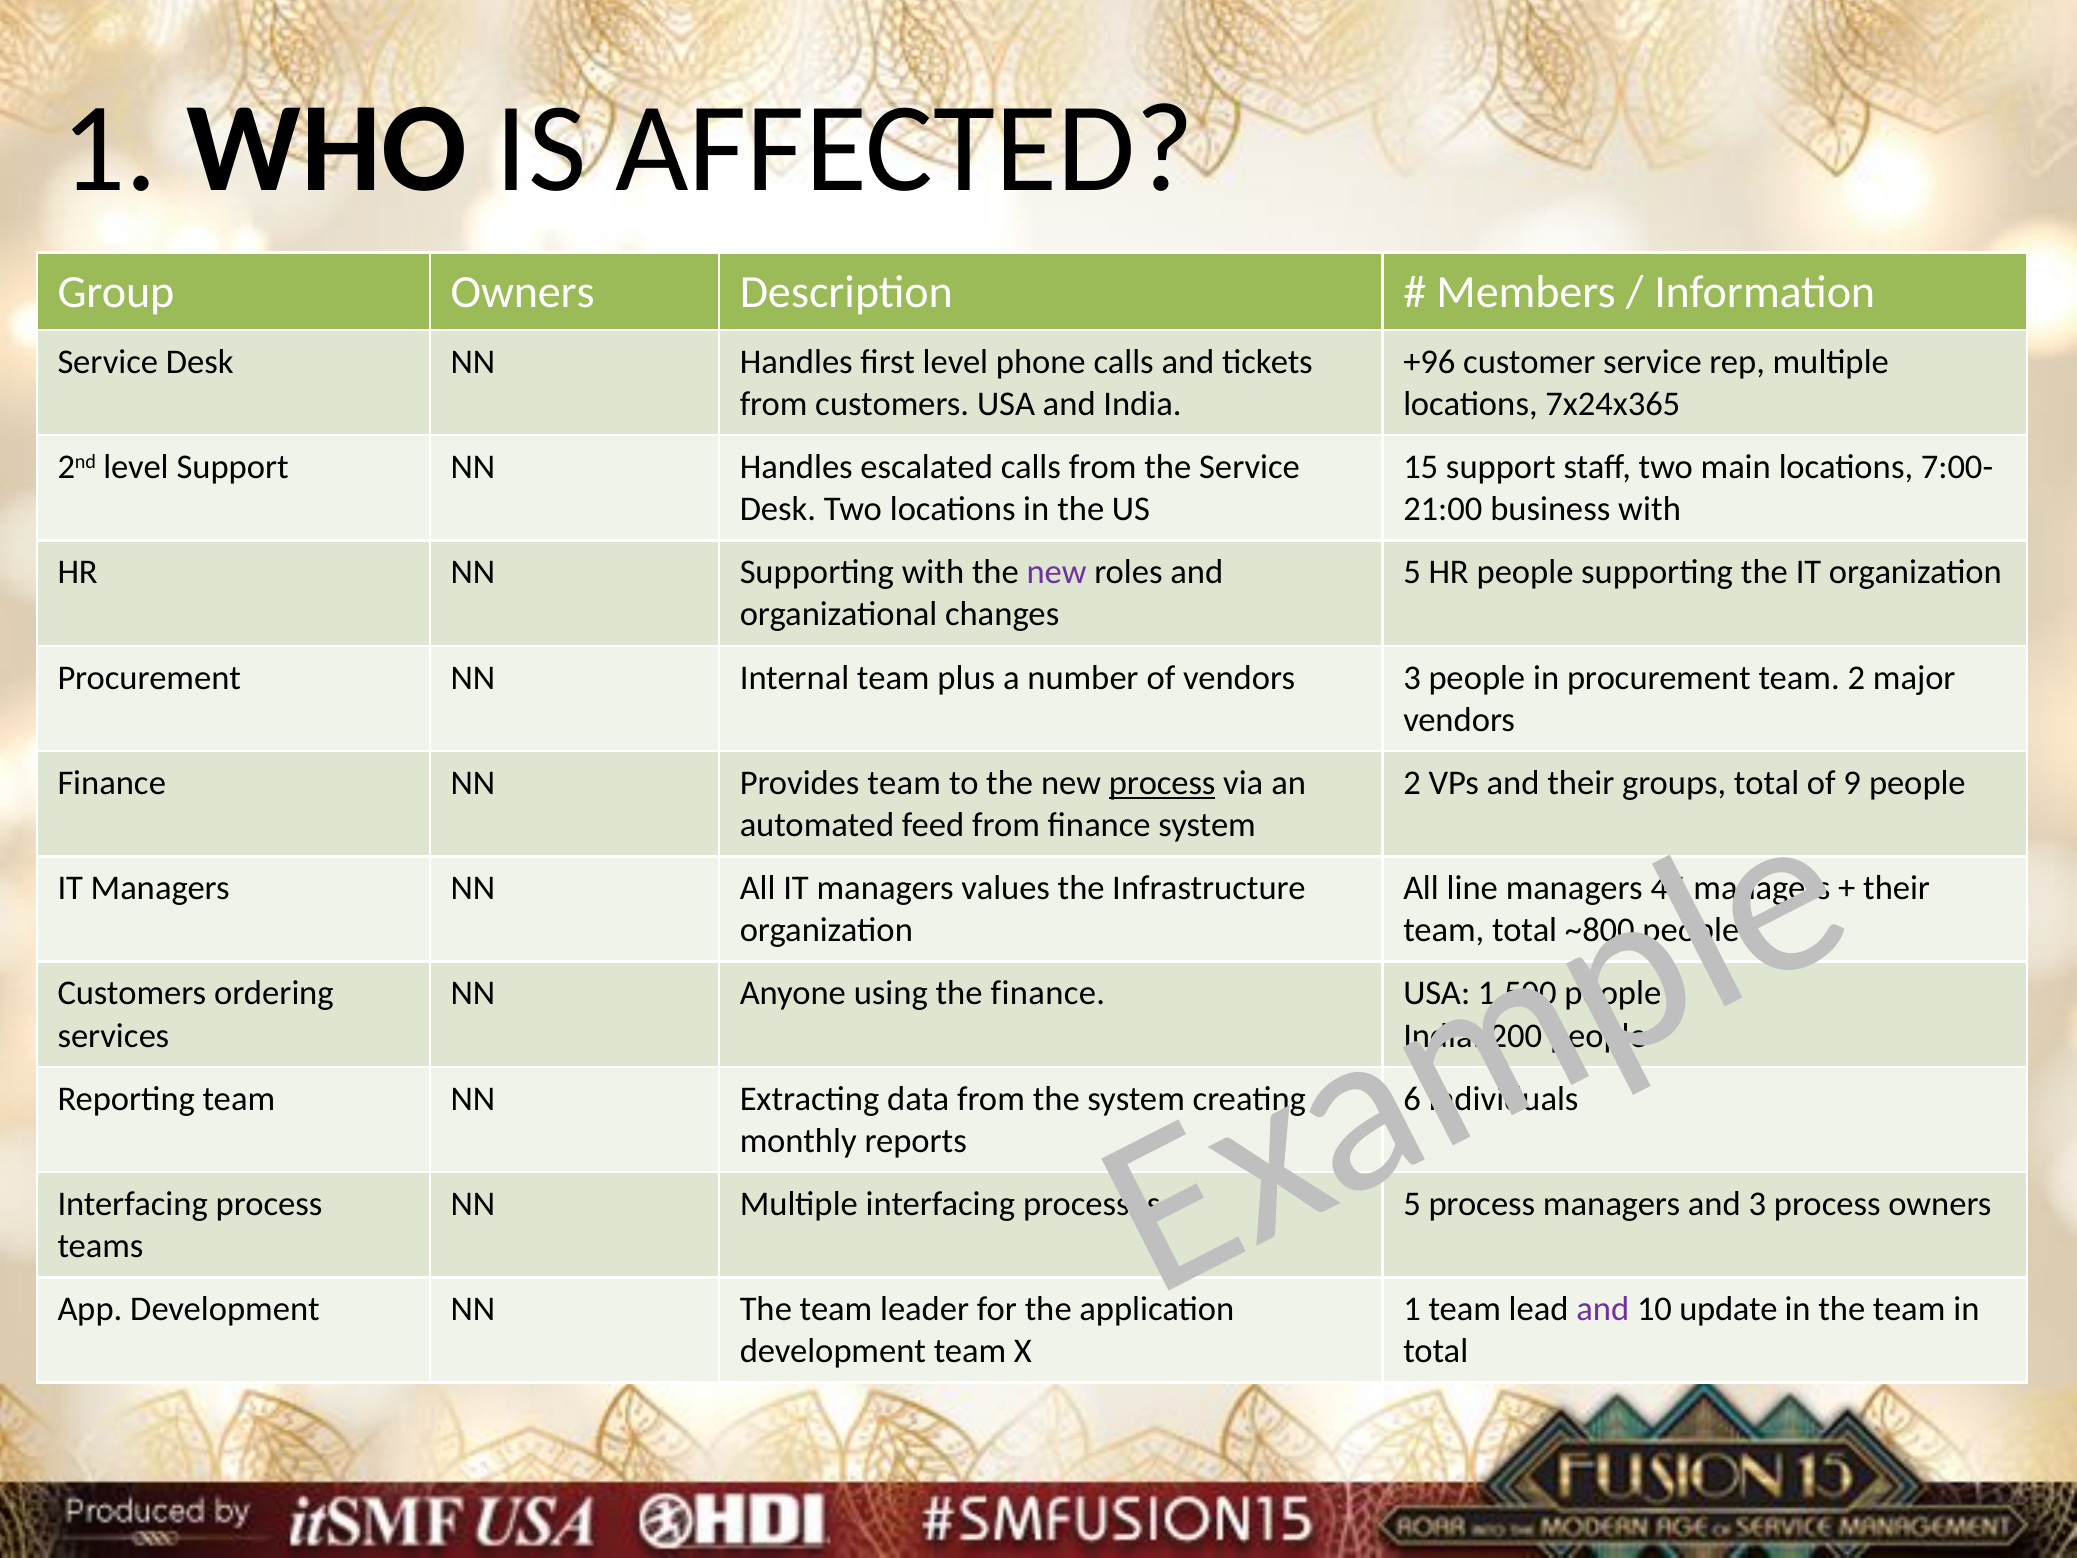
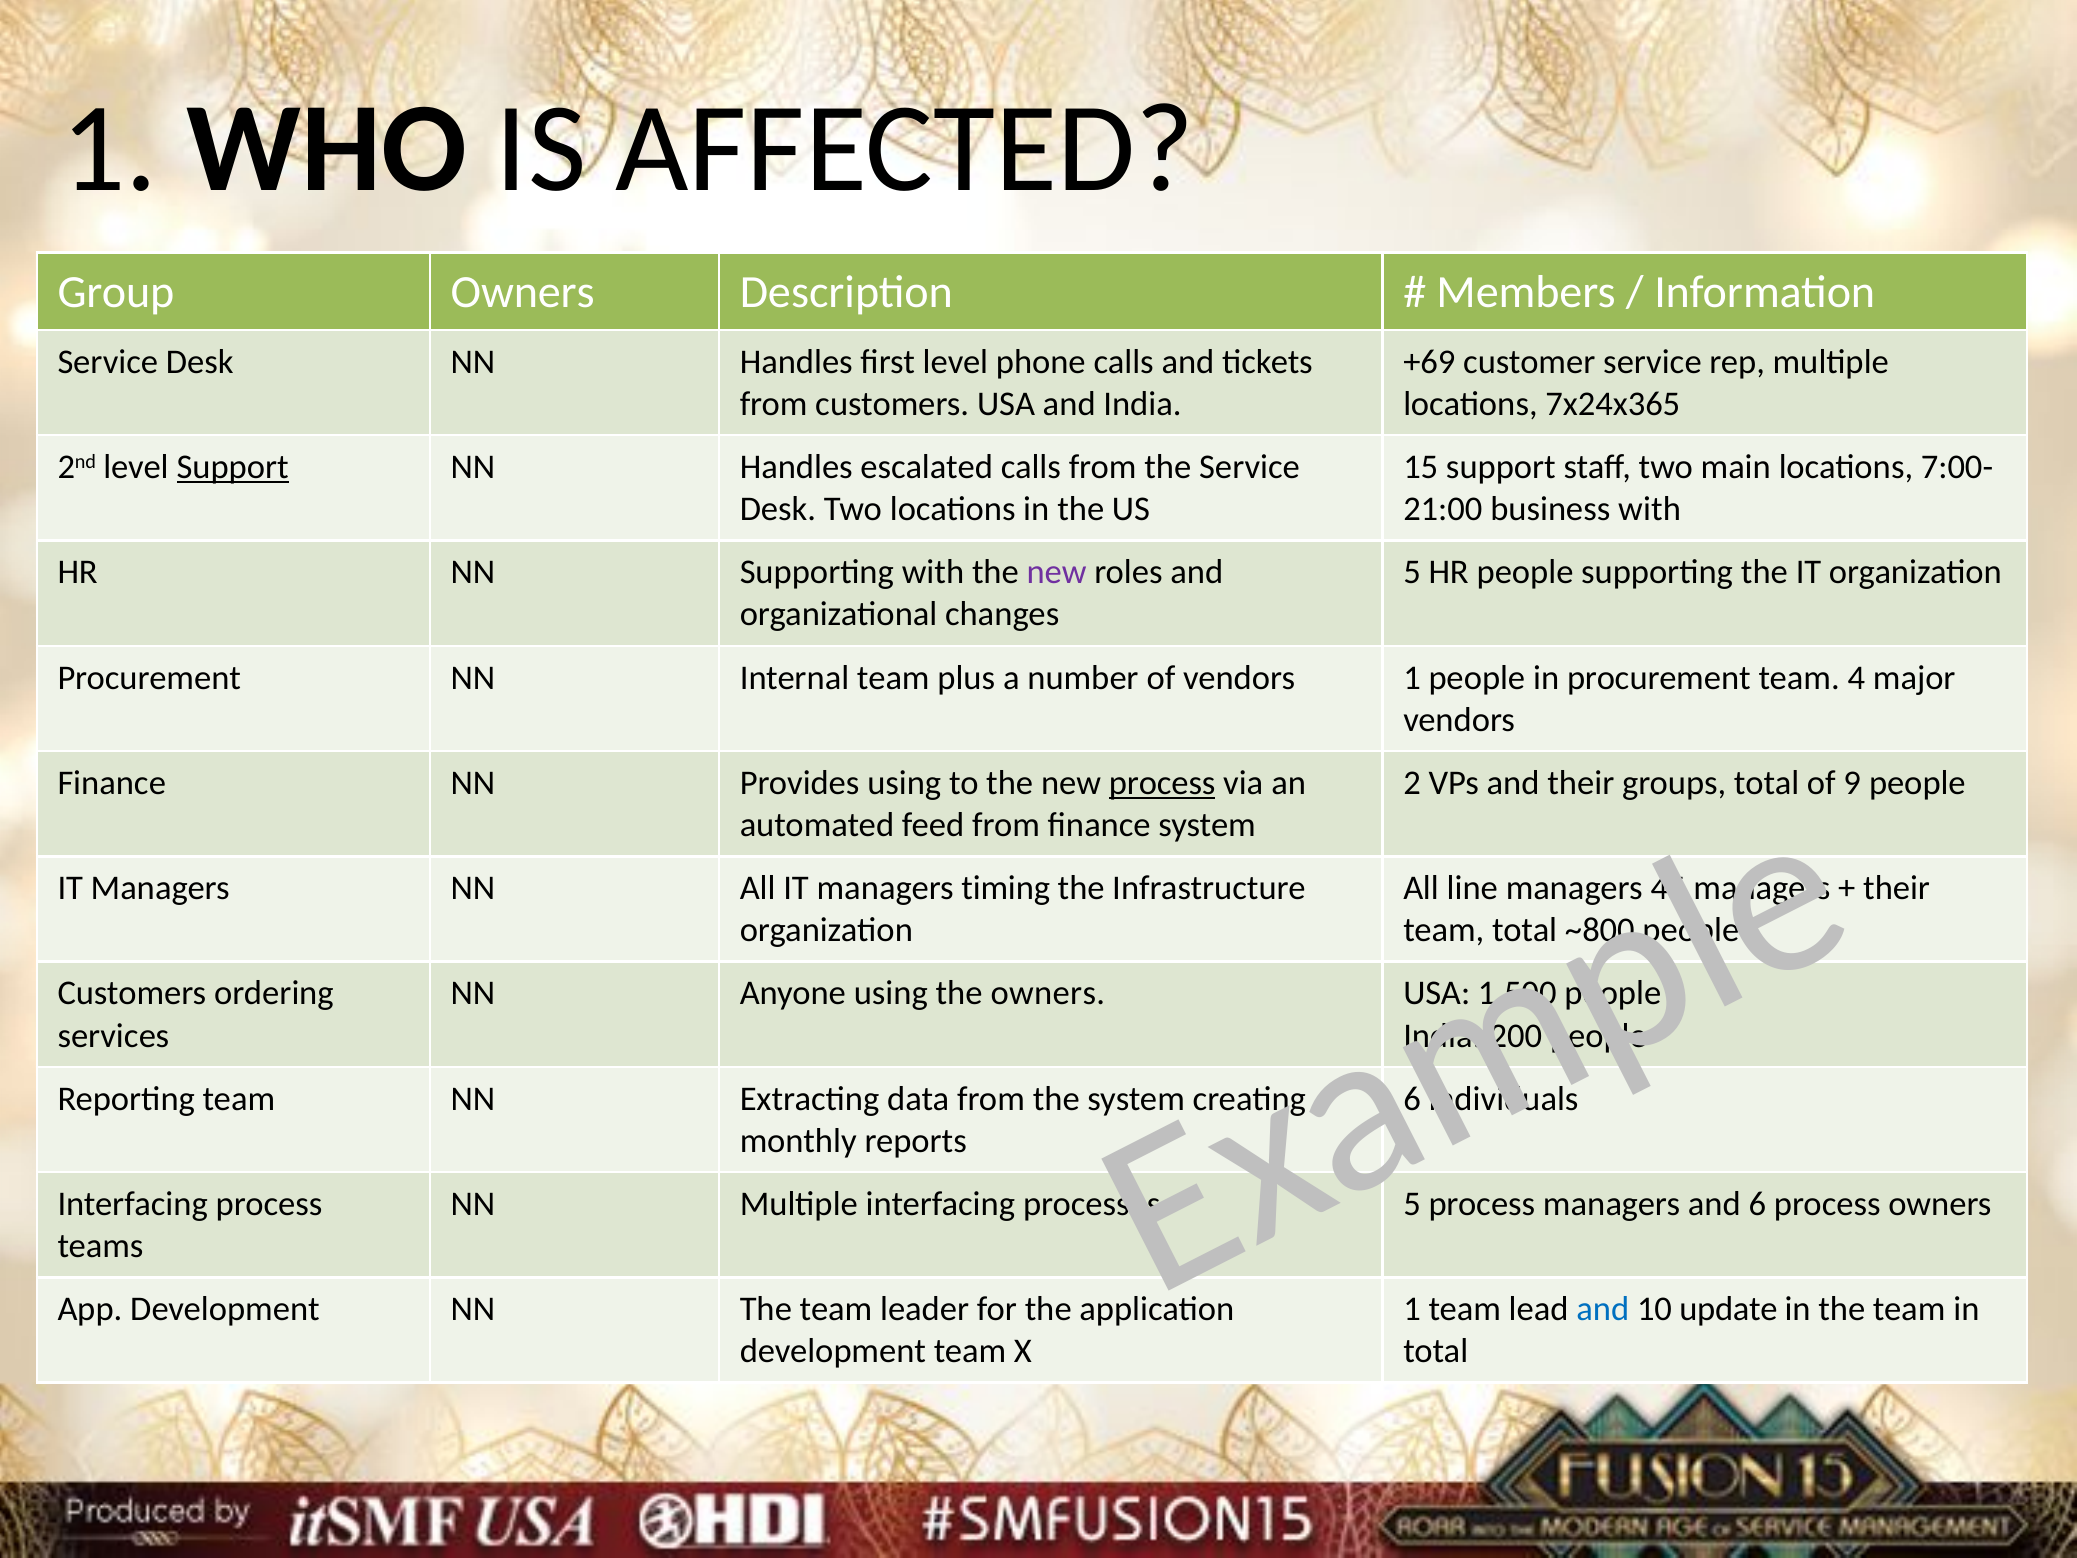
+96: +96 -> +69
Support at (233, 467) underline: none -> present
vendors 3: 3 -> 1
team 2: 2 -> 4
Provides team: team -> using
values: values -> timing
the finance: finance -> owners
and 3: 3 -> 6
and at (1603, 1309) colour: purple -> blue
